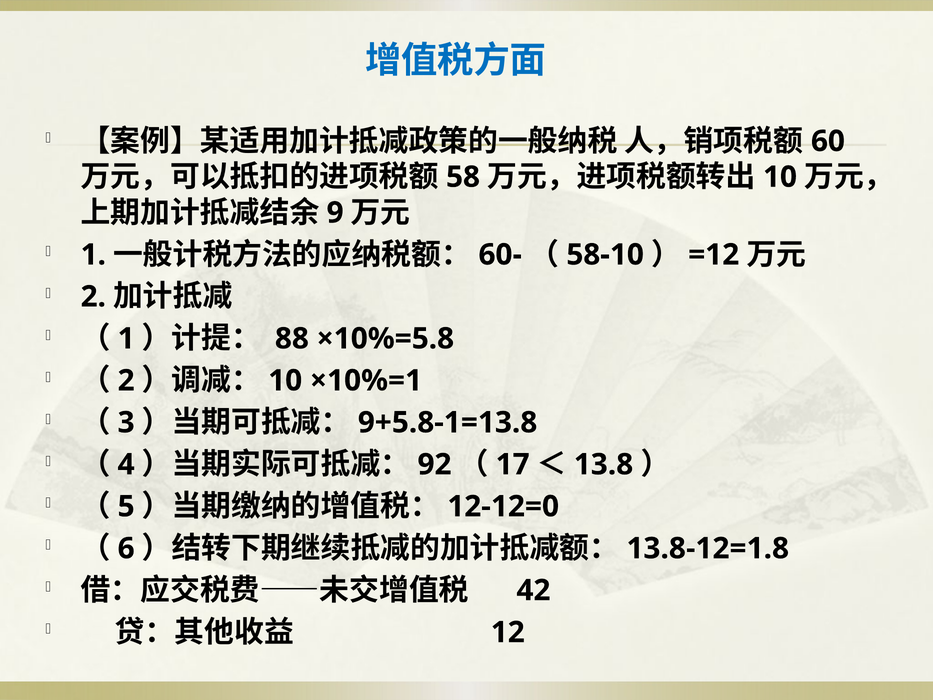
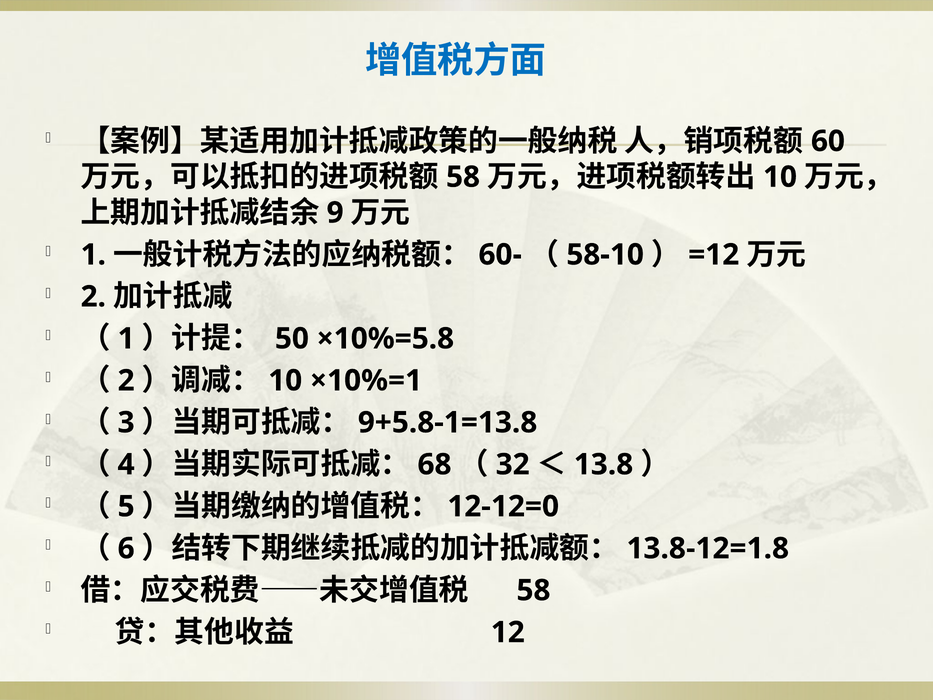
88: 88 -> 50
92: 92 -> 68
17: 17 -> 32
42 at (533, 590): 42 -> 58
